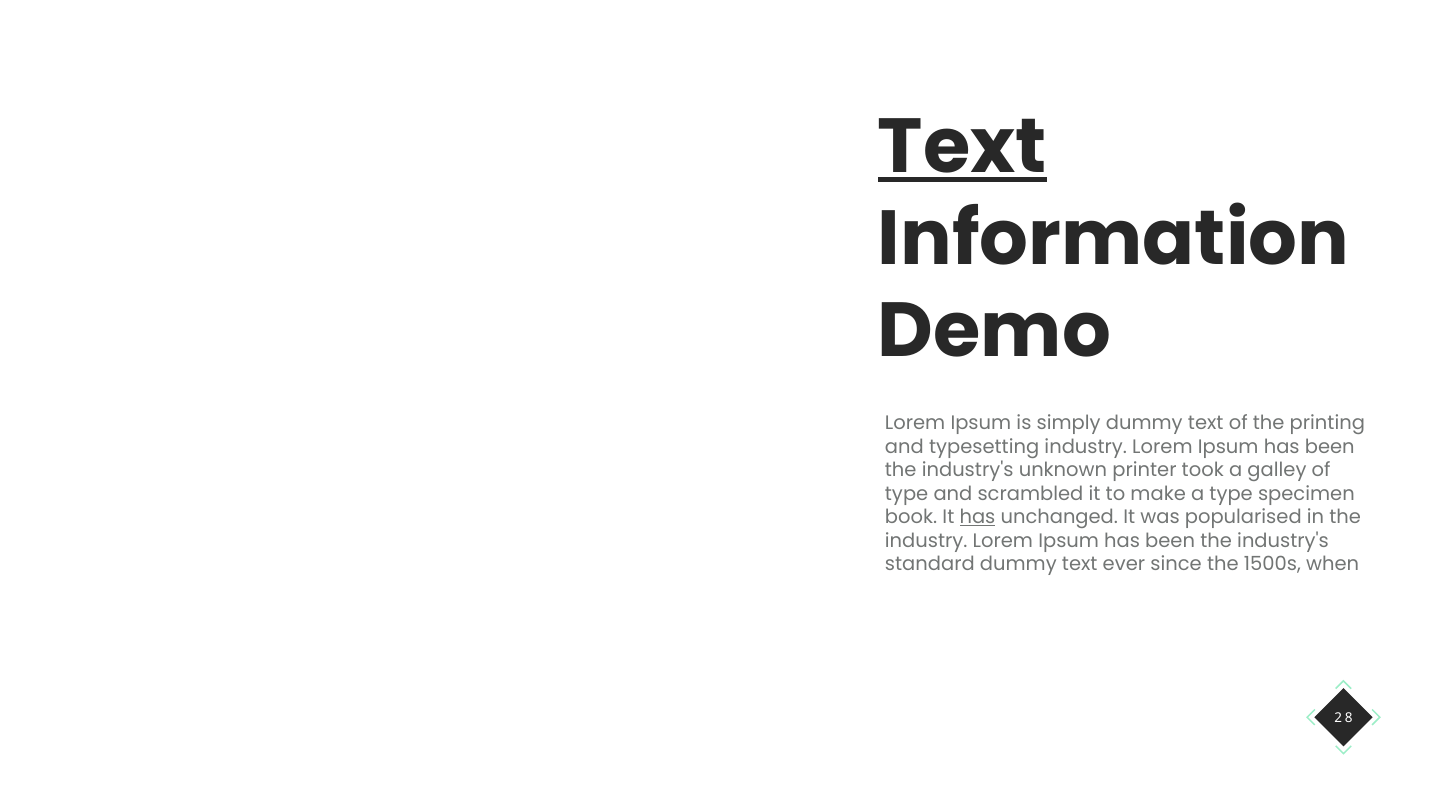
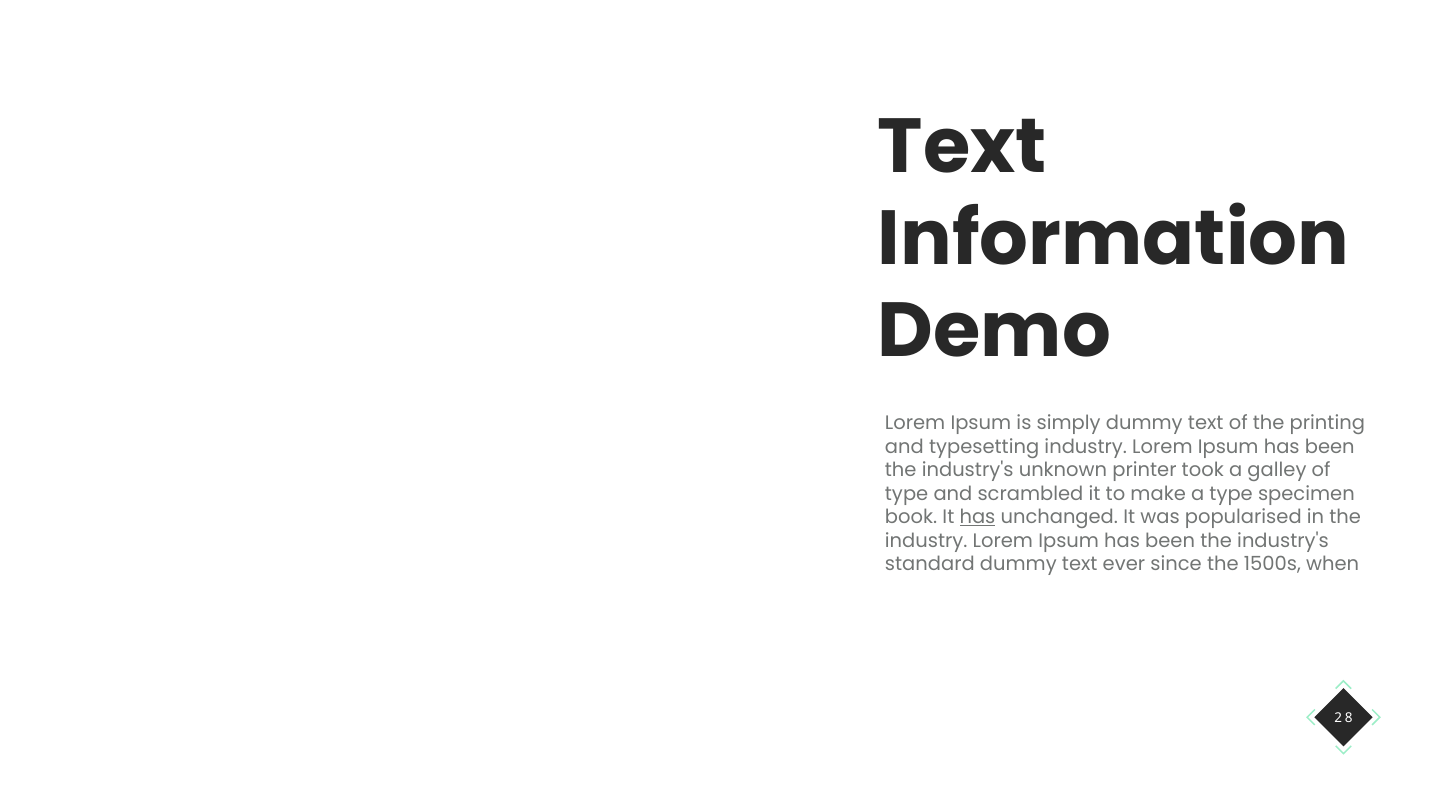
Text at (962, 147) underline: present -> none
